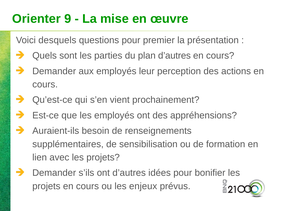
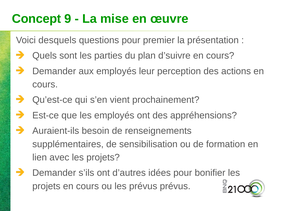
Orienter: Orienter -> Concept
plan d’autres: d’autres -> d’suivre
les enjeux: enjeux -> prévus
